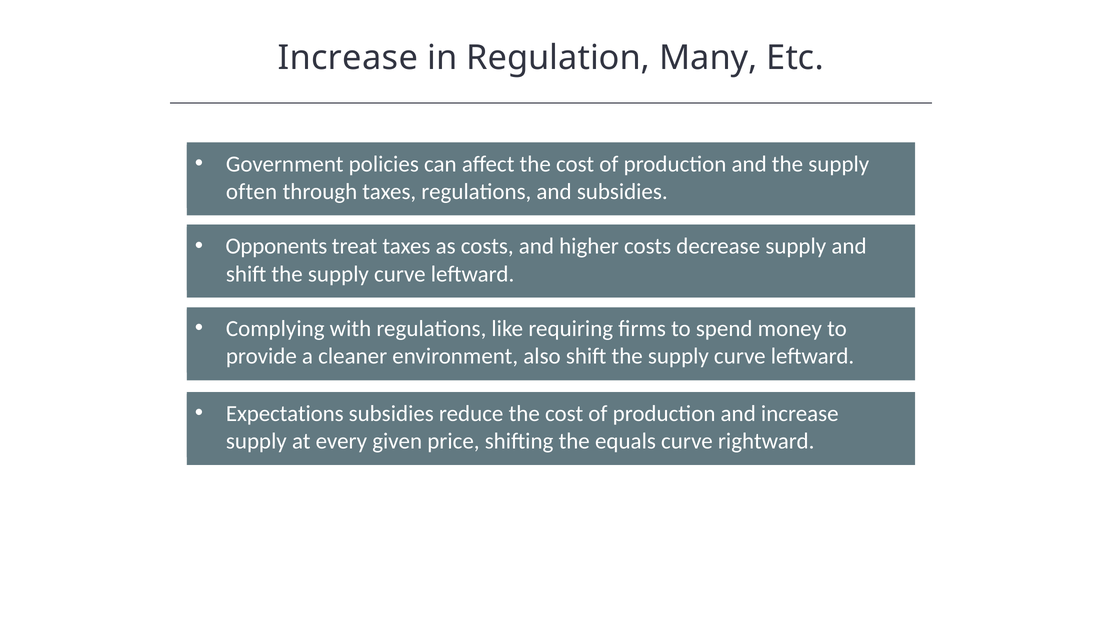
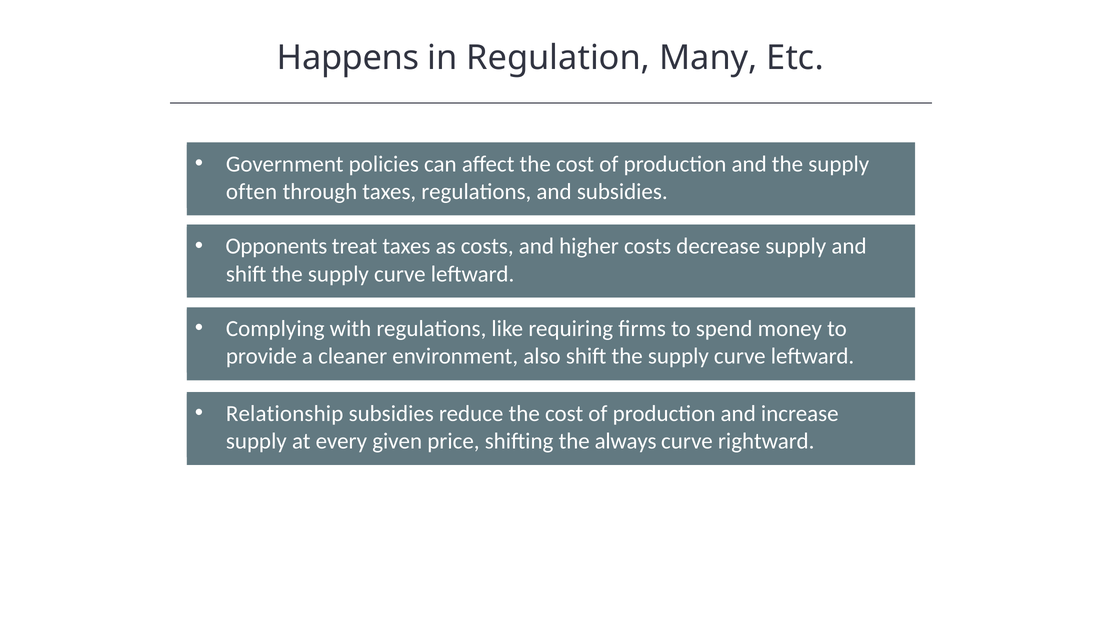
Increase at (348, 58): Increase -> Happens
Expectations: Expectations -> Relationship
equals: equals -> always
